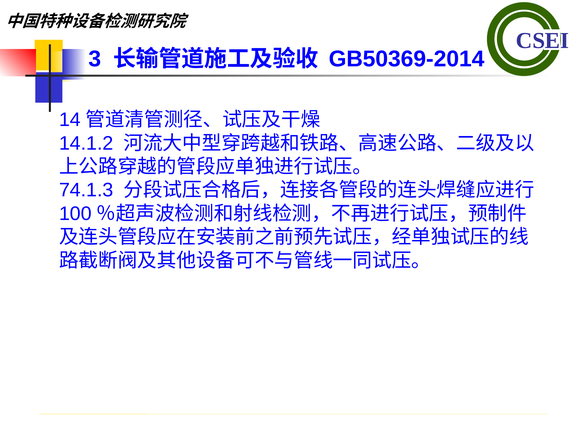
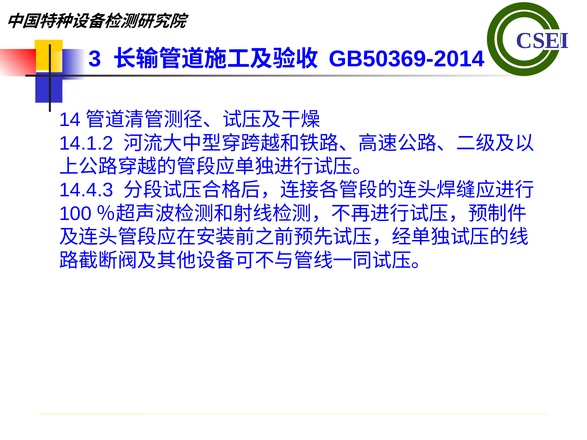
74.1.3: 74.1.3 -> 14.4.3
